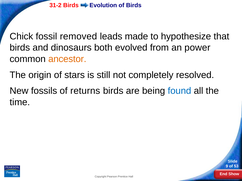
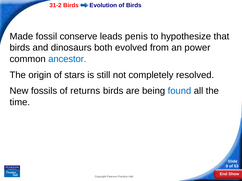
Chick: Chick -> Made
removed: removed -> conserve
made: made -> penis
ancestor colour: orange -> blue
